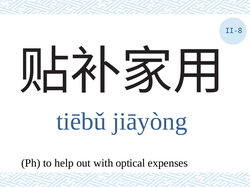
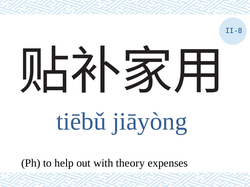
optical: optical -> theory
